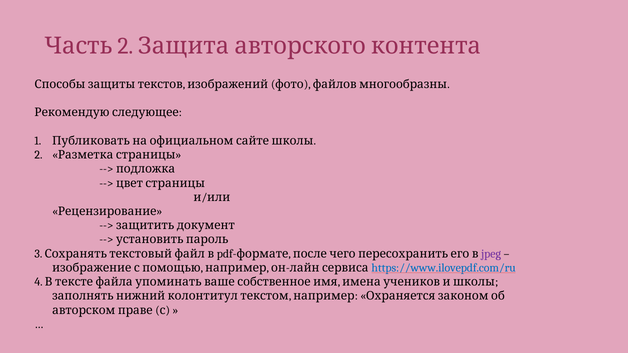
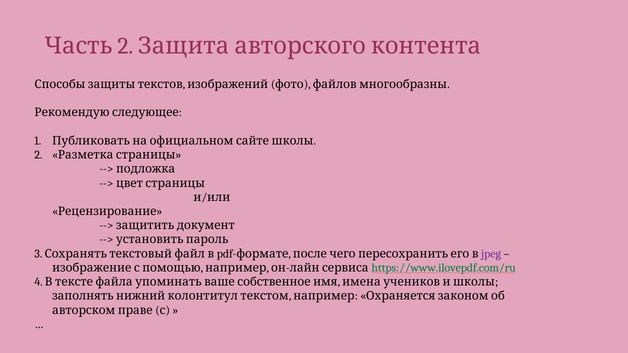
https://www.ilovepdf.com/ru colour: blue -> green
